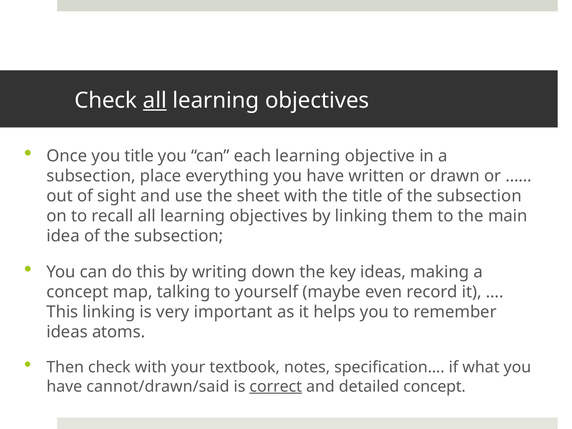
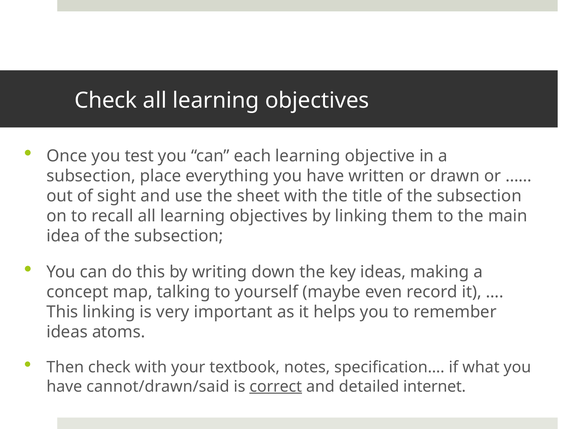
all at (155, 100) underline: present -> none
you title: title -> test
detailed concept: concept -> internet
